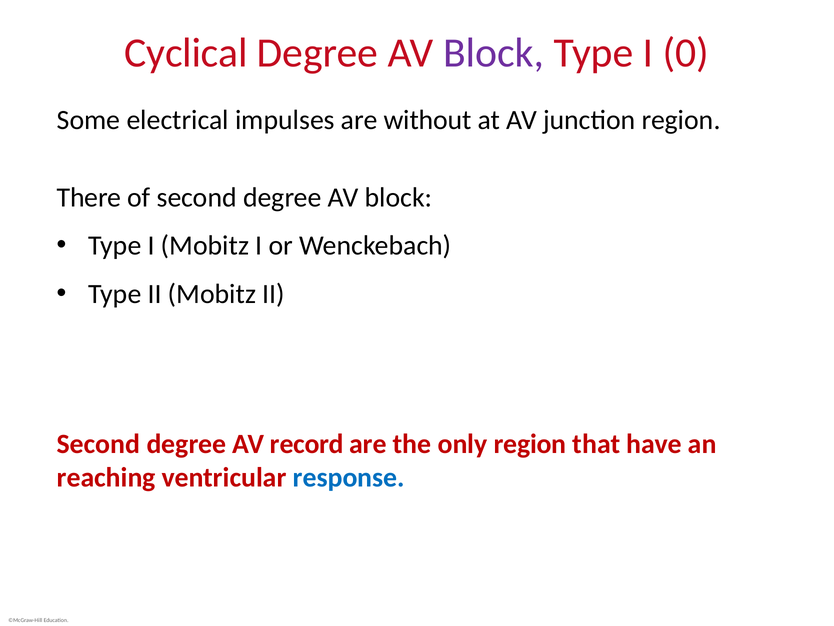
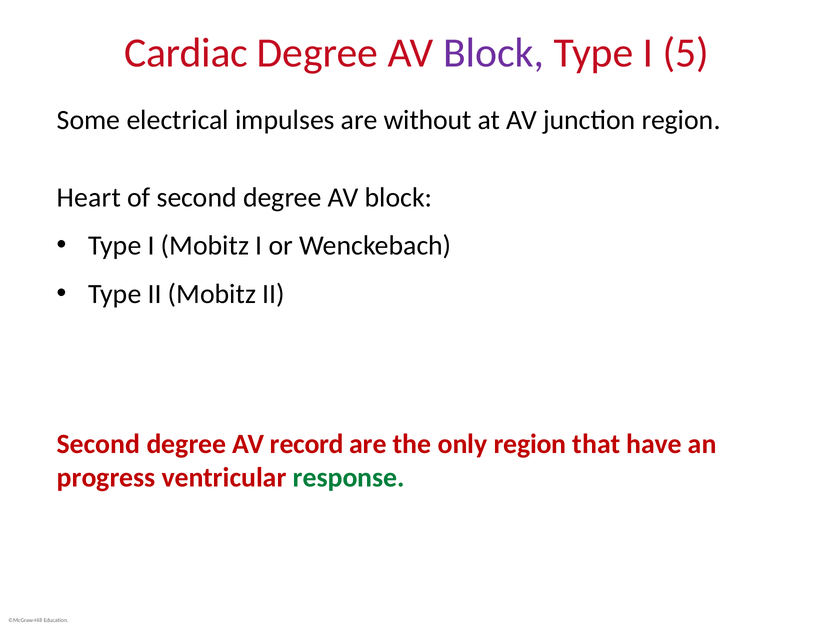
Cyclical: Cyclical -> Cardiac
0: 0 -> 5
There: There -> Heart
reaching: reaching -> progress
response colour: blue -> green
